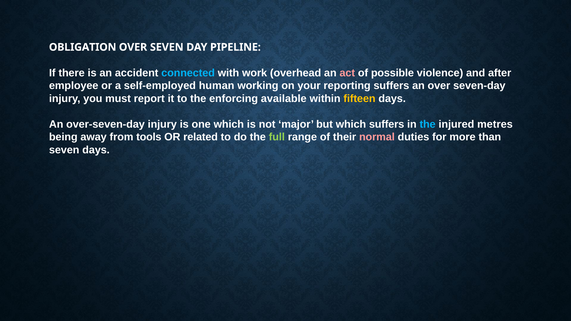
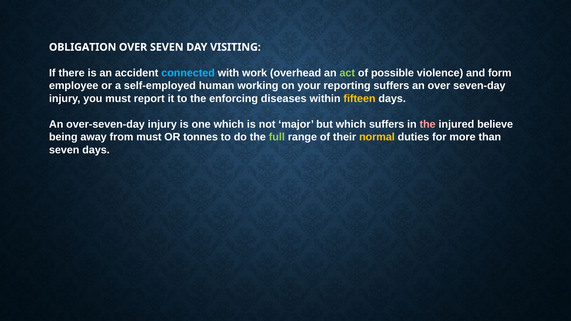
PIPELINE: PIPELINE -> VISITING
act colour: pink -> light green
after: after -> form
available: available -> diseases
the at (428, 124) colour: light blue -> pink
metres: metres -> believe
from tools: tools -> must
related: related -> tonnes
normal colour: pink -> yellow
